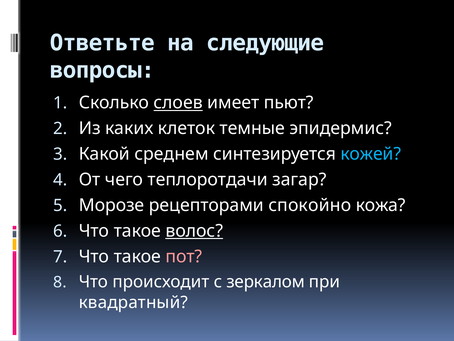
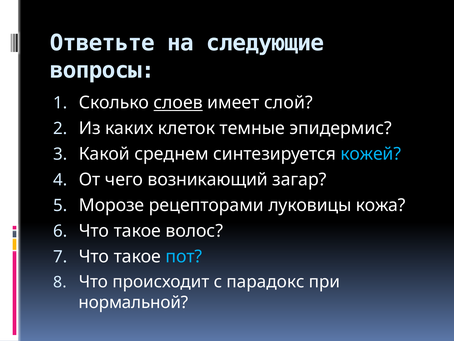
пьют: пьют -> слой
теплоротдачи: теплоротдачи -> возникающий
спокойно: спокойно -> луковицы
волос underline: present -> none
пот colour: pink -> light blue
зеркалом: зеркалом -> парадокс
квадратный: квадратный -> нормальной
